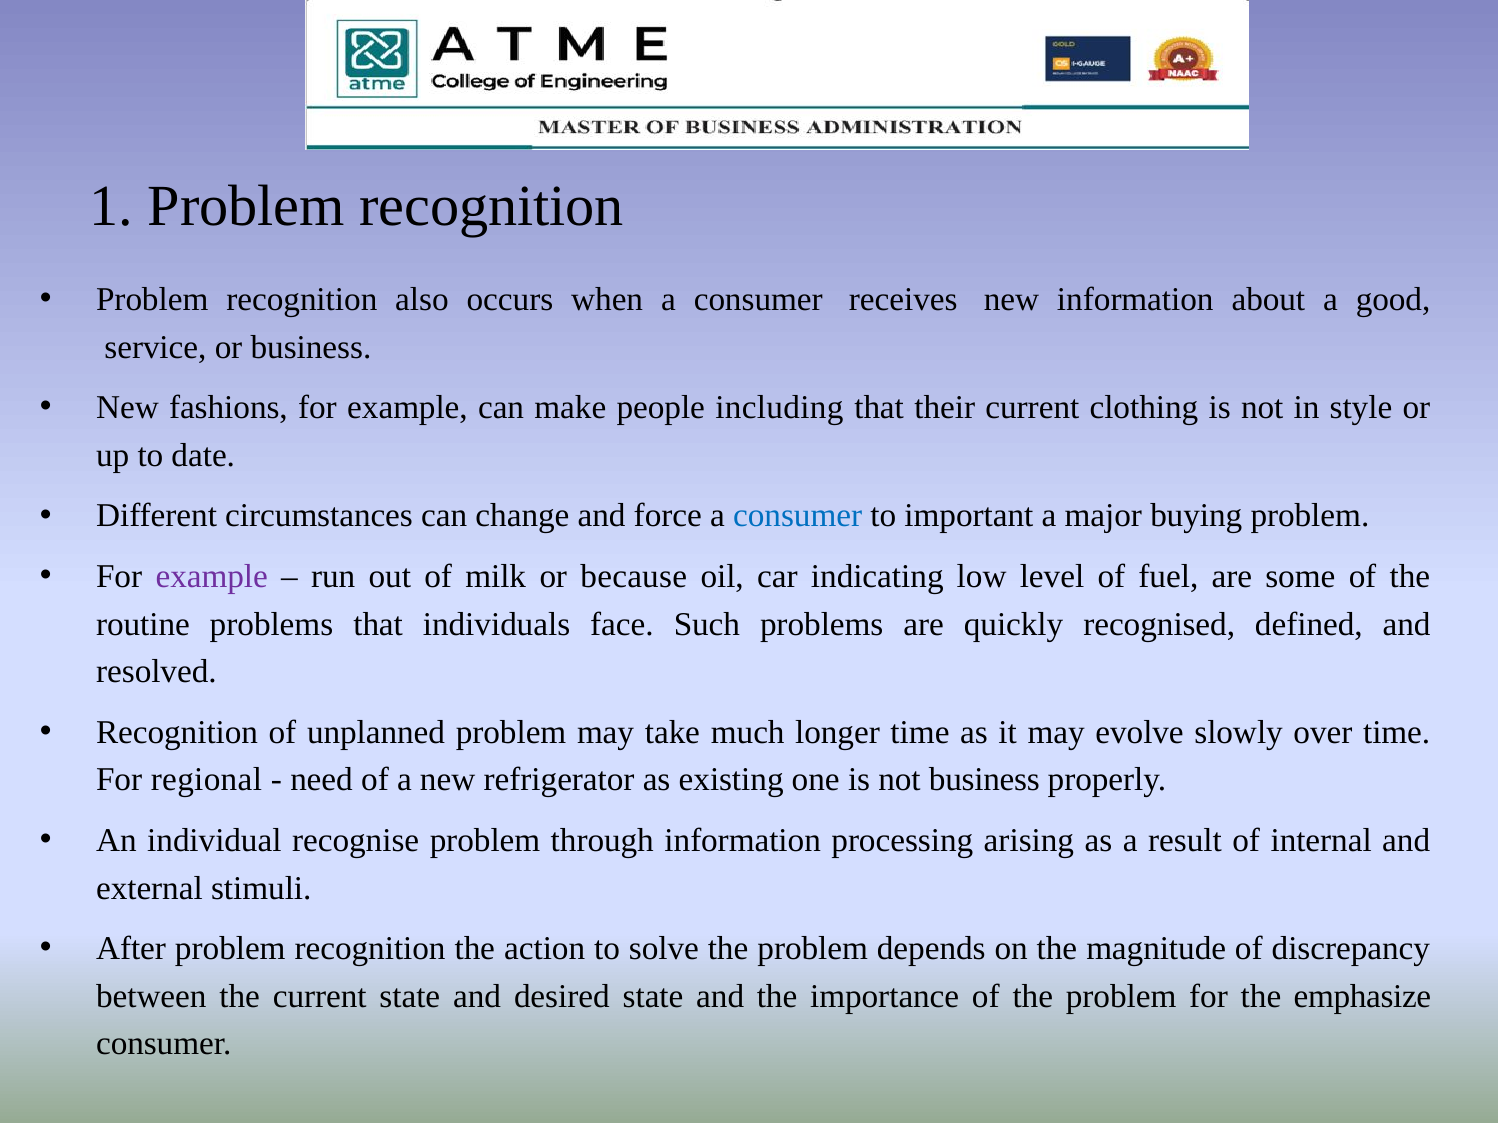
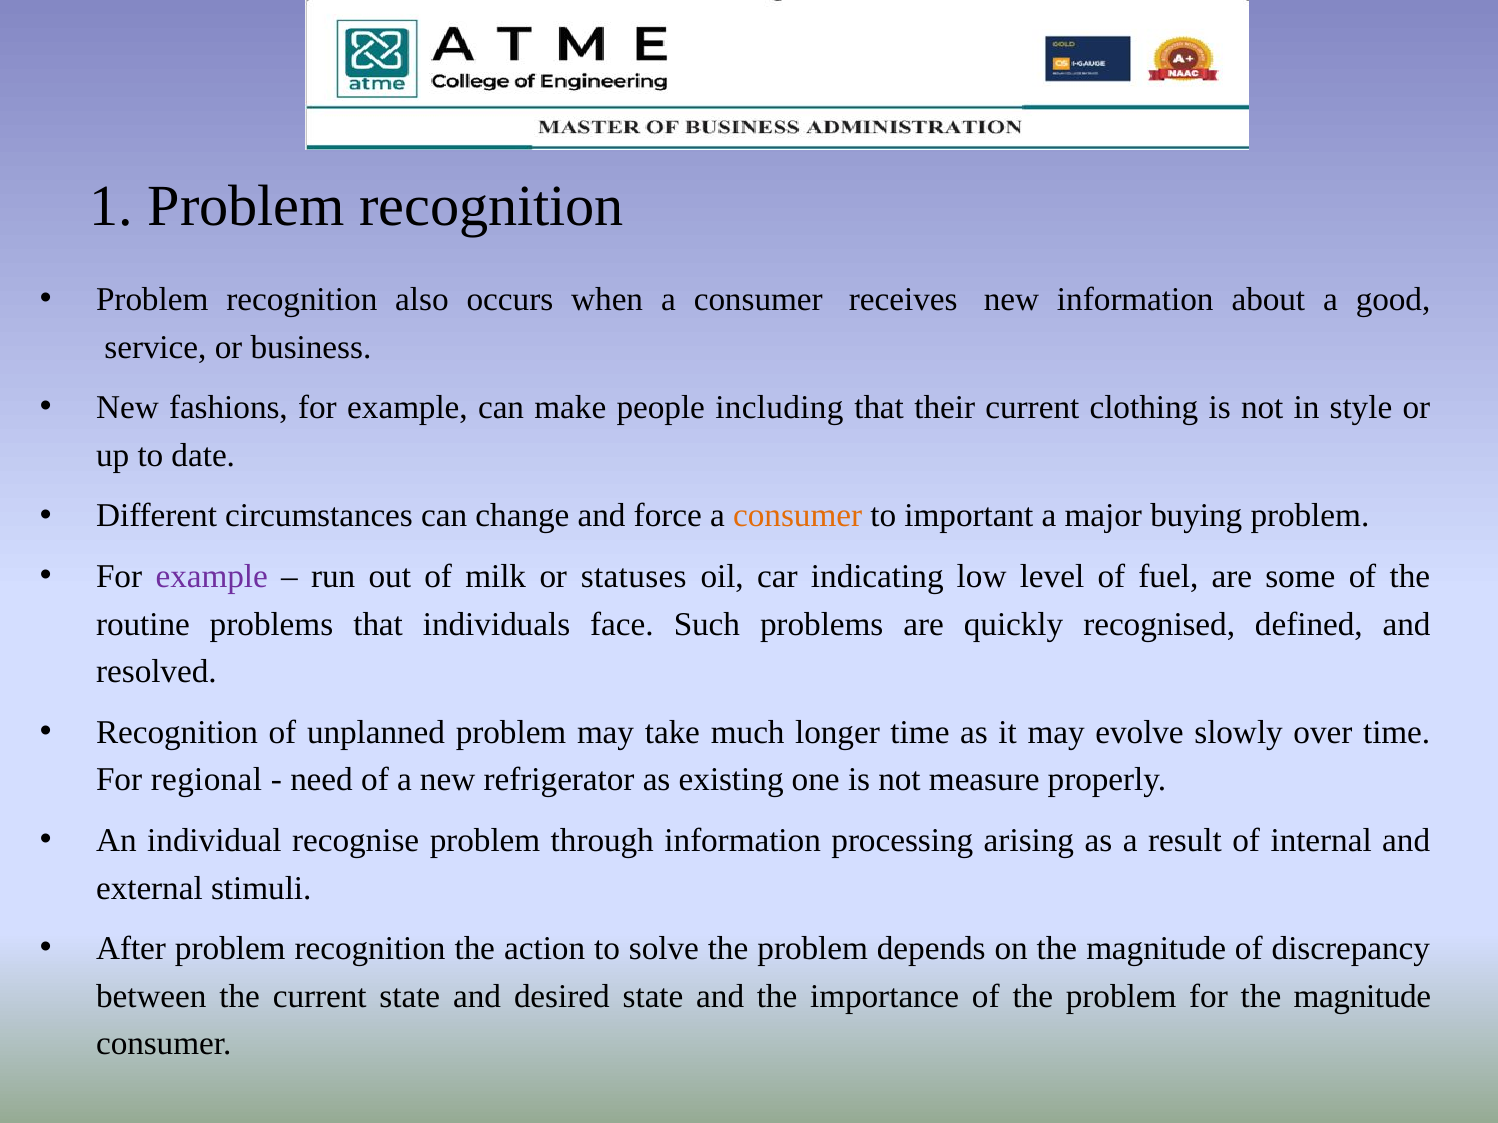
consumer at (798, 516) colour: blue -> orange
because: because -> statuses
not business: business -> measure
for the emphasize: emphasize -> magnitude
